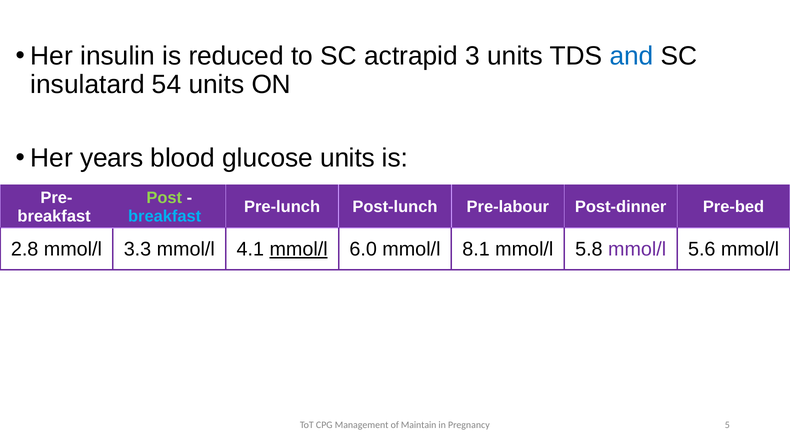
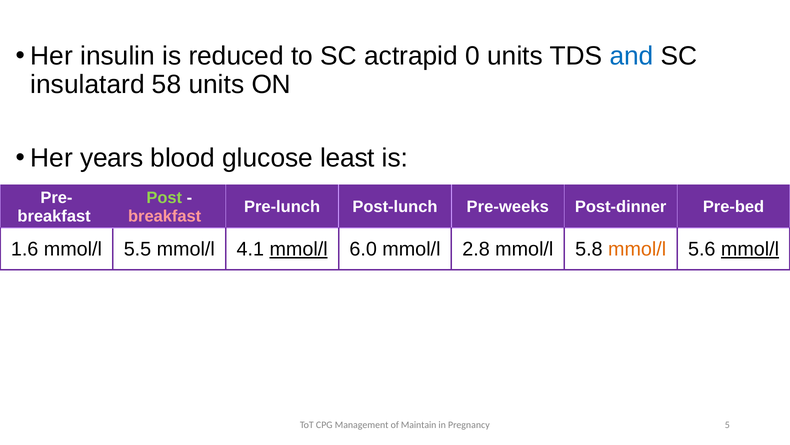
3: 3 -> 0
54: 54 -> 58
glucose units: units -> least
Pre-labour: Pre-labour -> Pre-weeks
breakfast at (165, 216) colour: light blue -> pink
2.8: 2.8 -> 1.6
3.3: 3.3 -> 5.5
8.1: 8.1 -> 2.8
mmol/l at (637, 249) colour: purple -> orange
mmol/l at (750, 249) underline: none -> present
